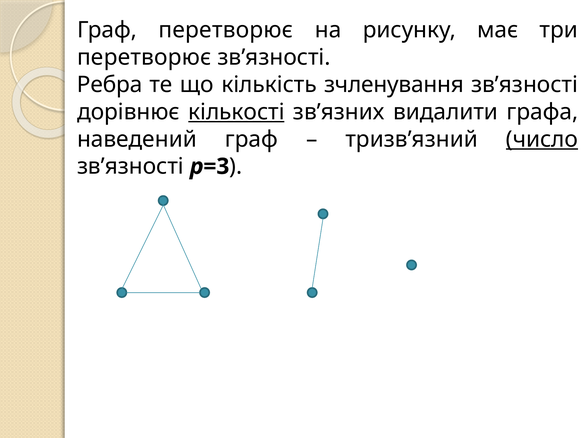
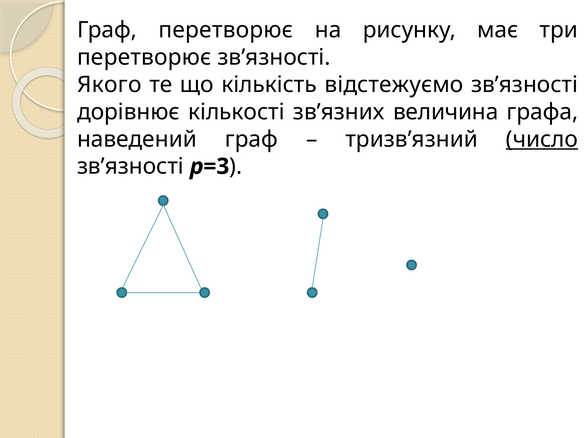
Ребра: Ребра -> Якого
зчленування: зчленування -> відстежуємо
кількості underline: present -> none
видалити: видалити -> величина
